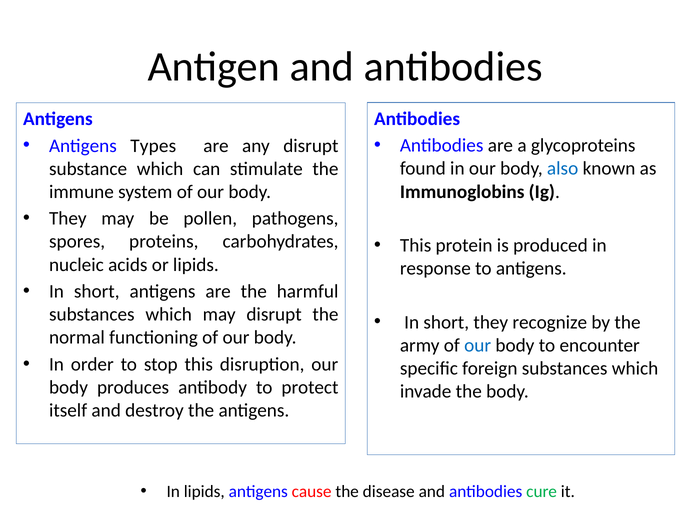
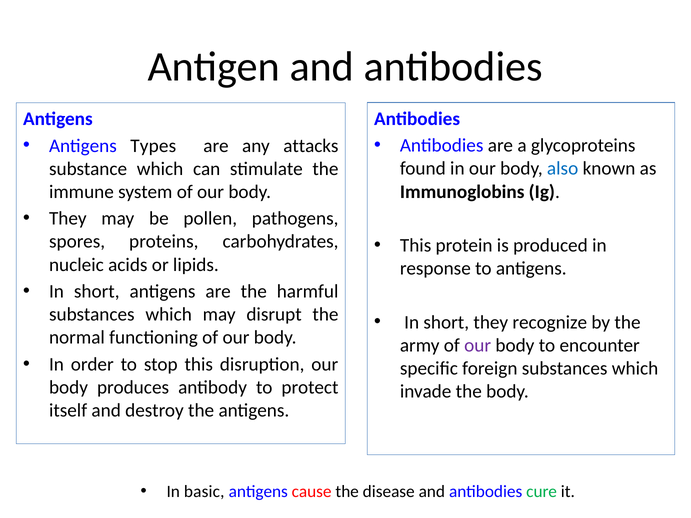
any disrupt: disrupt -> attacks
our at (478, 345) colour: blue -> purple
In lipids: lipids -> basic
